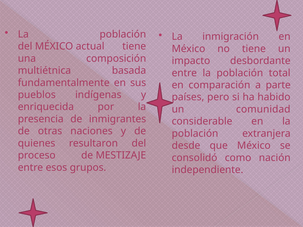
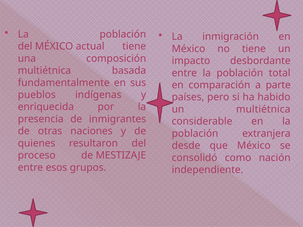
un comunidad: comunidad -> multiétnica
